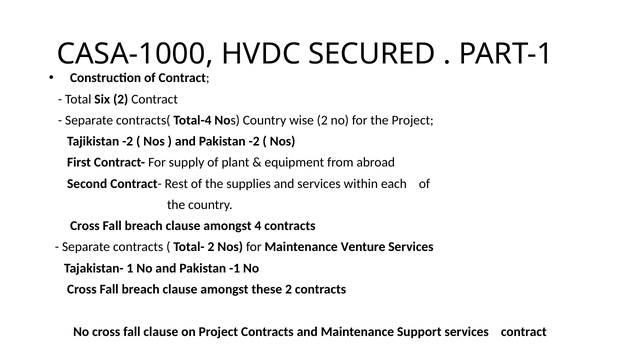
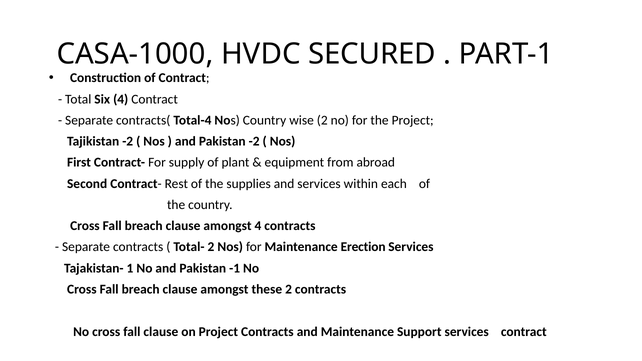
Six 2: 2 -> 4
Venture: Venture -> Erection
